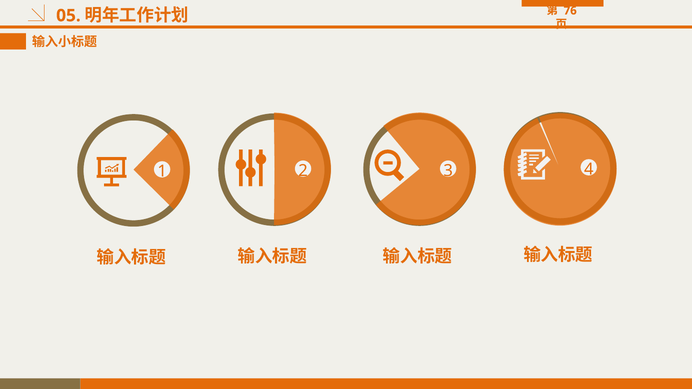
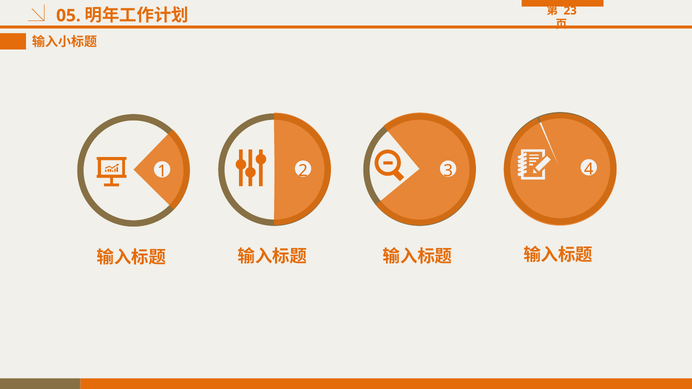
76: 76 -> 23
